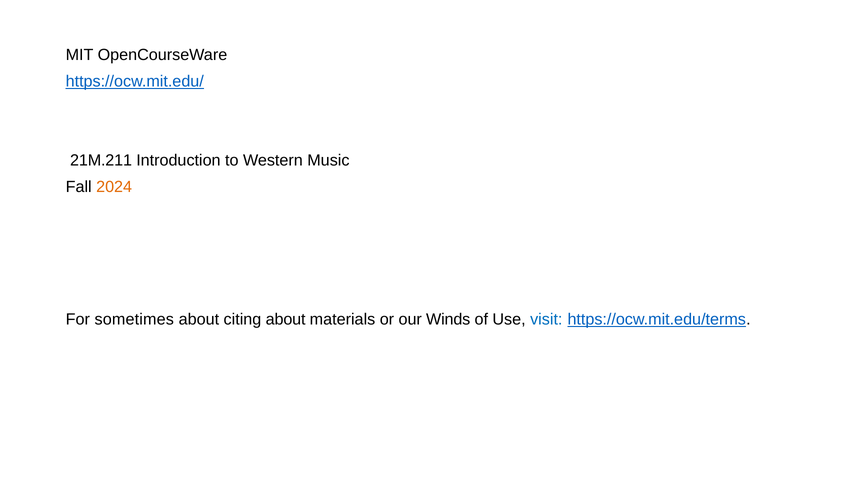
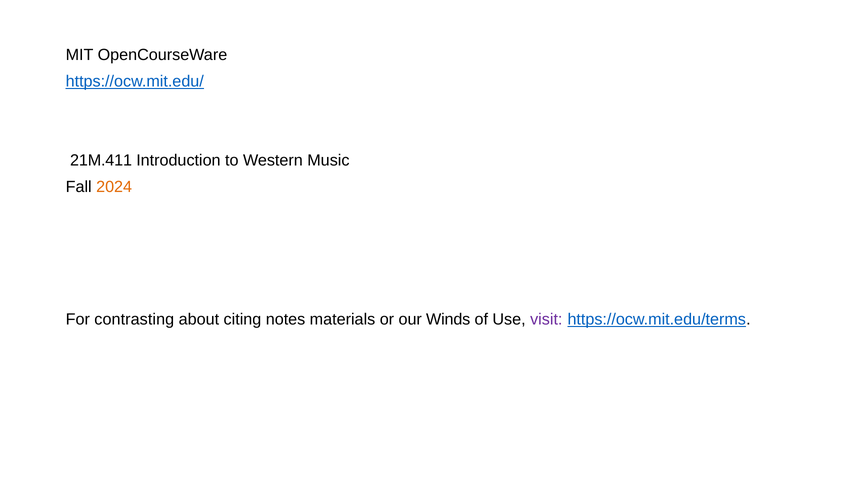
21M.211: 21M.211 -> 21M.411
sometimes: sometimes -> contrasting
citing about: about -> notes
visit colour: blue -> purple
